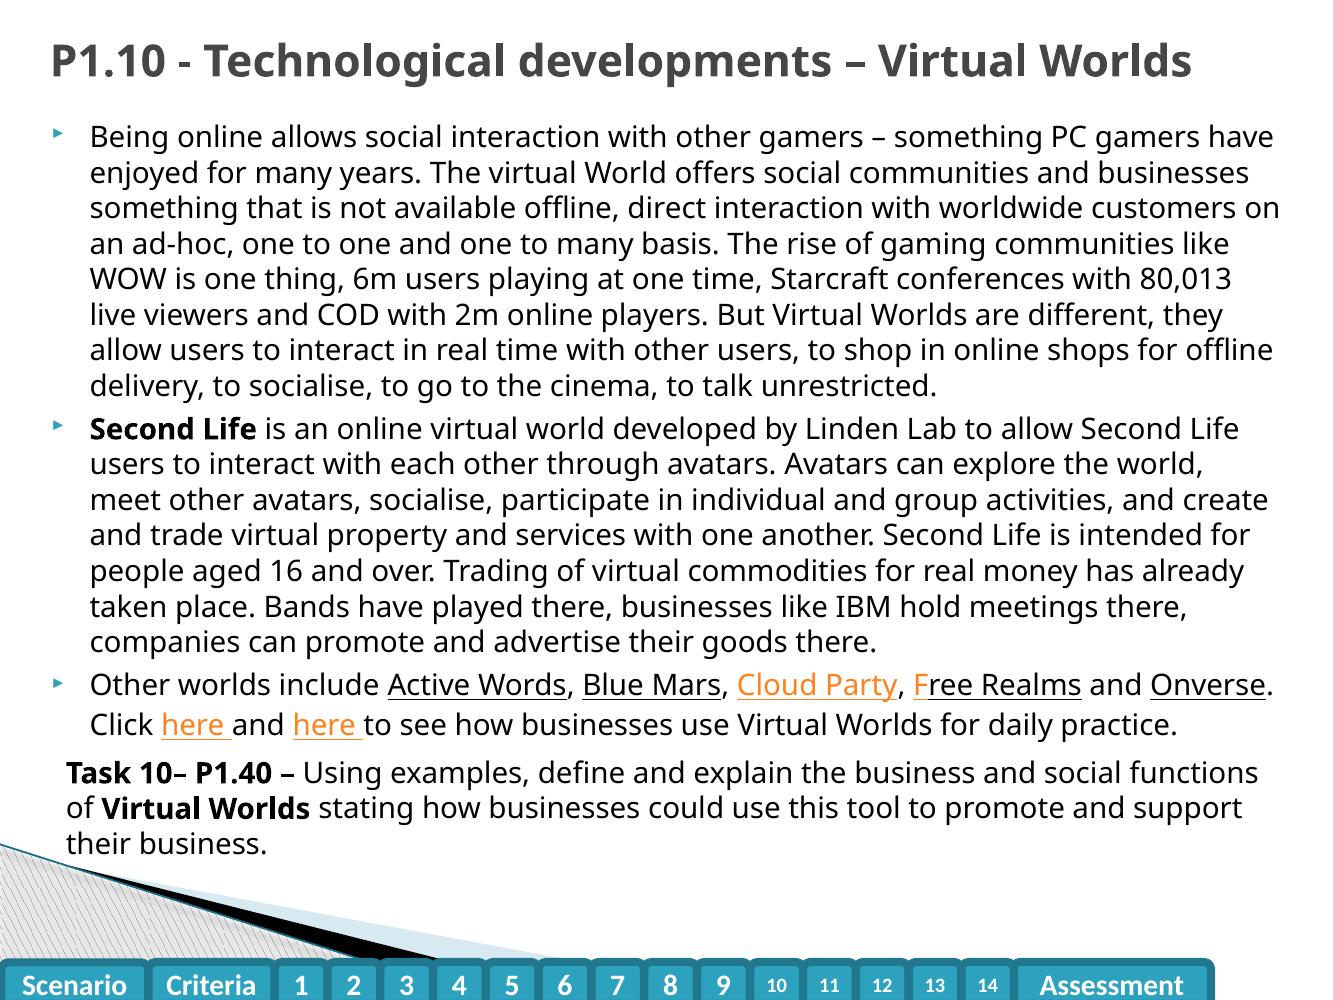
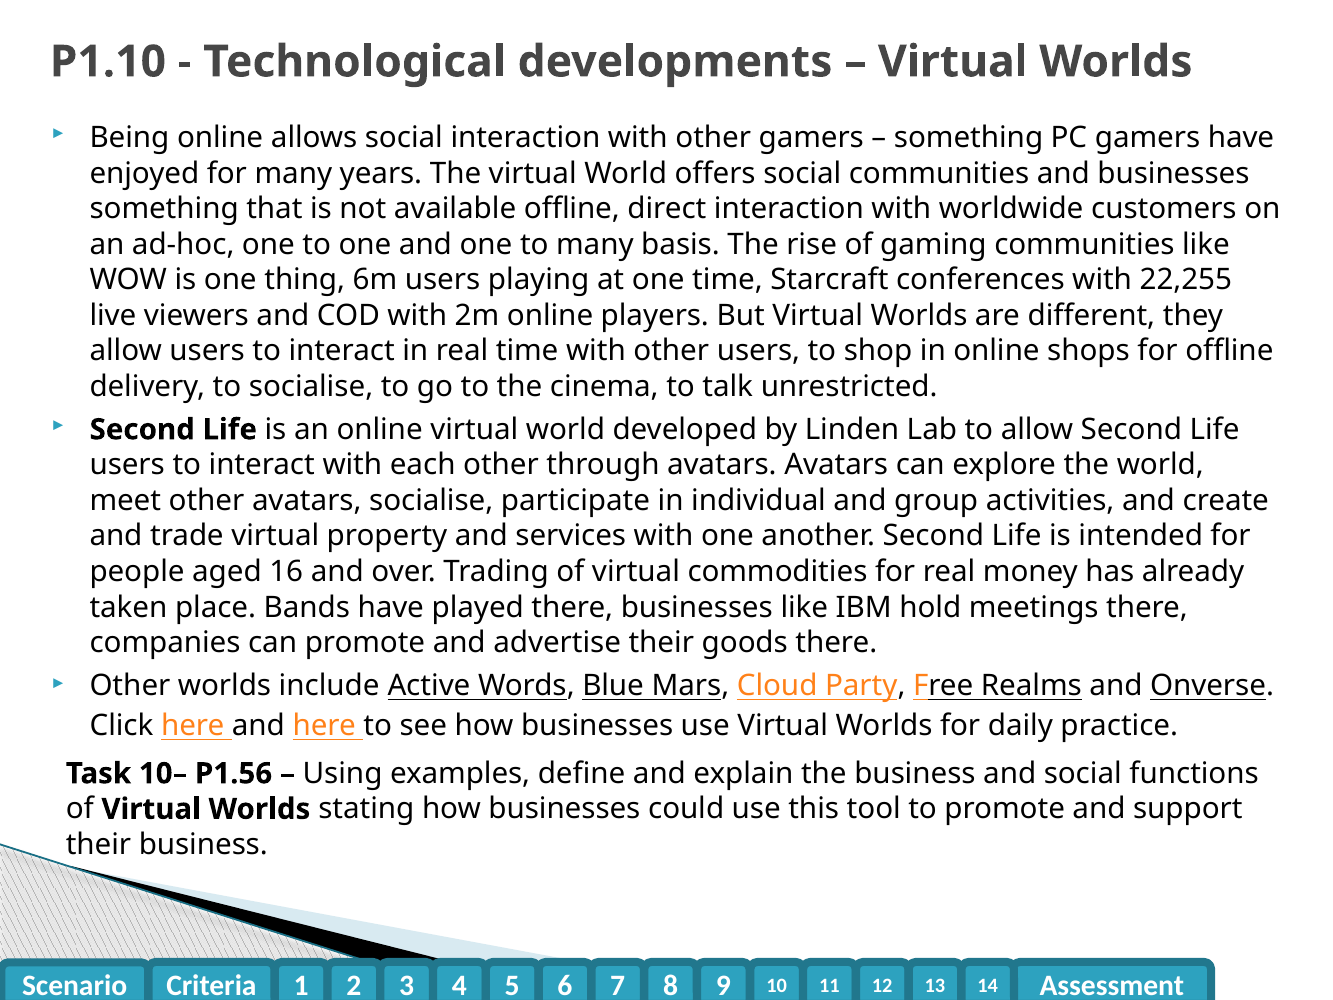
80,013: 80,013 -> 22,255
P1.40: P1.40 -> P1.56
